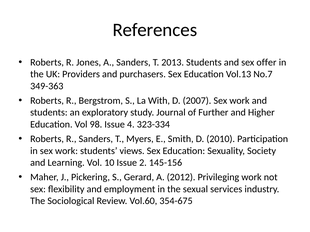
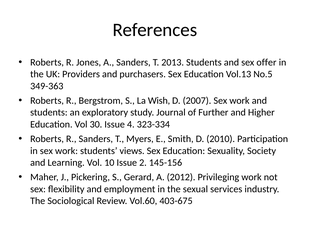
No.7: No.7 -> No.5
With: With -> Wish
98: 98 -> 30
354-675: 354-675 -> 403-675
